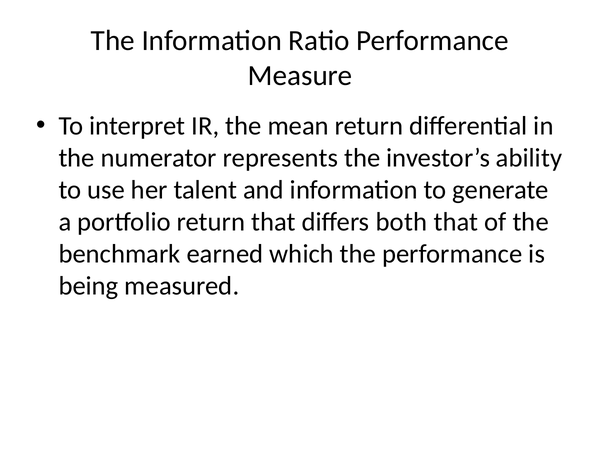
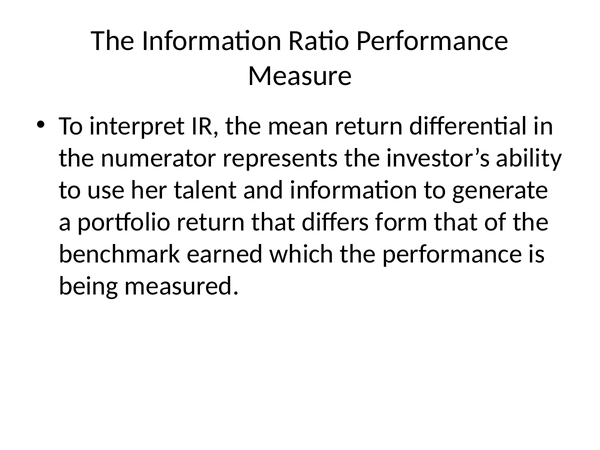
both: both -> form
